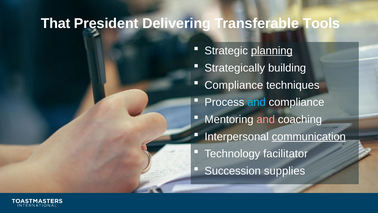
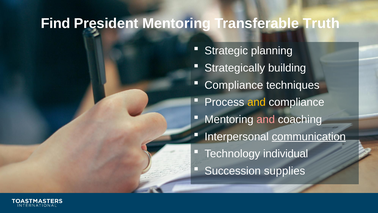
That: That -> Find
President Delivering: Delivering -> Mentoring
Tools: Tools -> Truth
planning underline: present -> none
and at (257, 102) colour: light blue -> yellow
facilitator: facilitator -> individual
